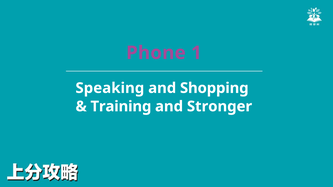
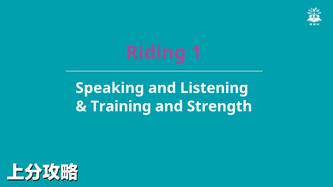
Phone: Phone -> Riding
Shopping: Shopping -> Listening
Stronger: Stronger -> Strength
